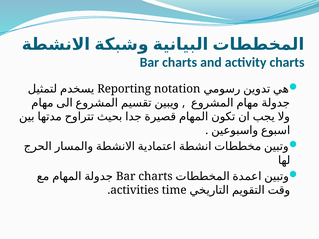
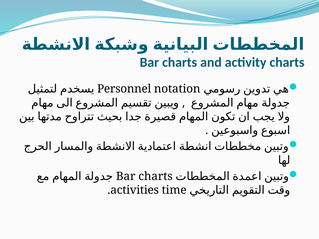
Reporting: Reporting -> Personnel
